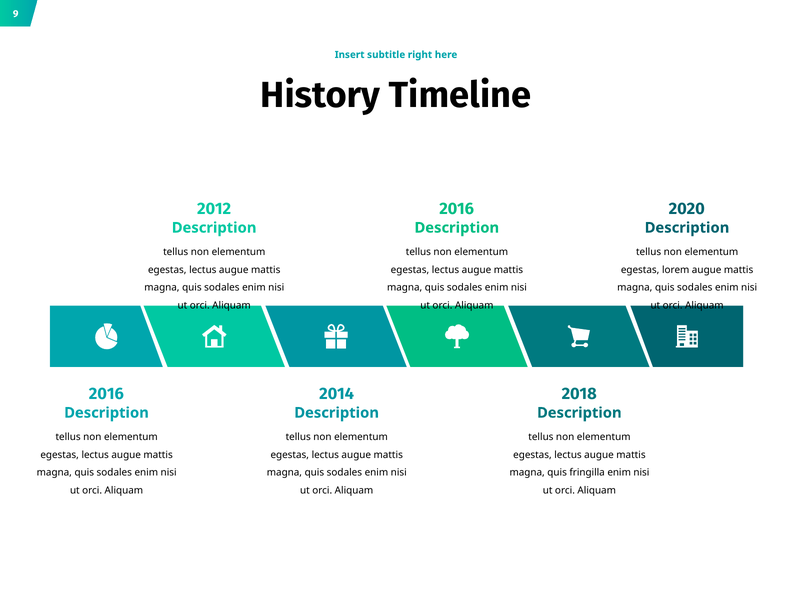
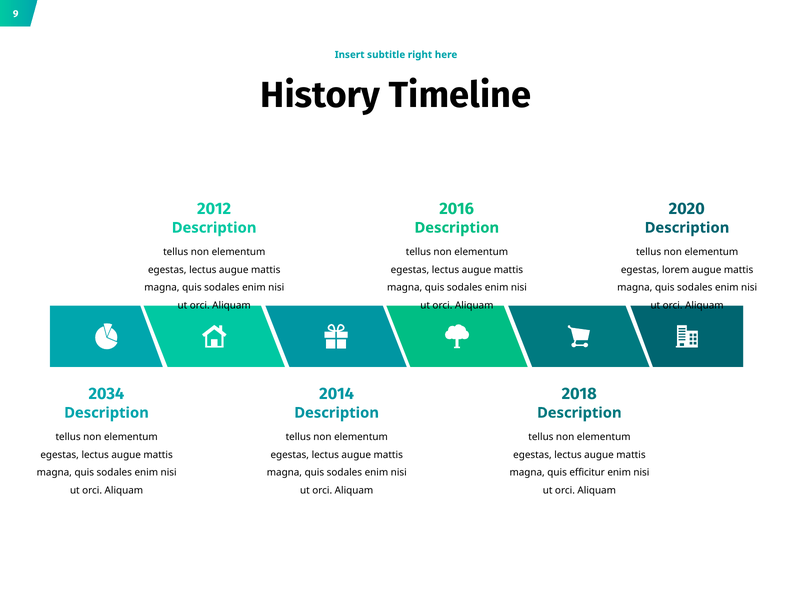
2016 at (106, 394): 2016 -> 2034
fringilla: fringilla -> efficitur
